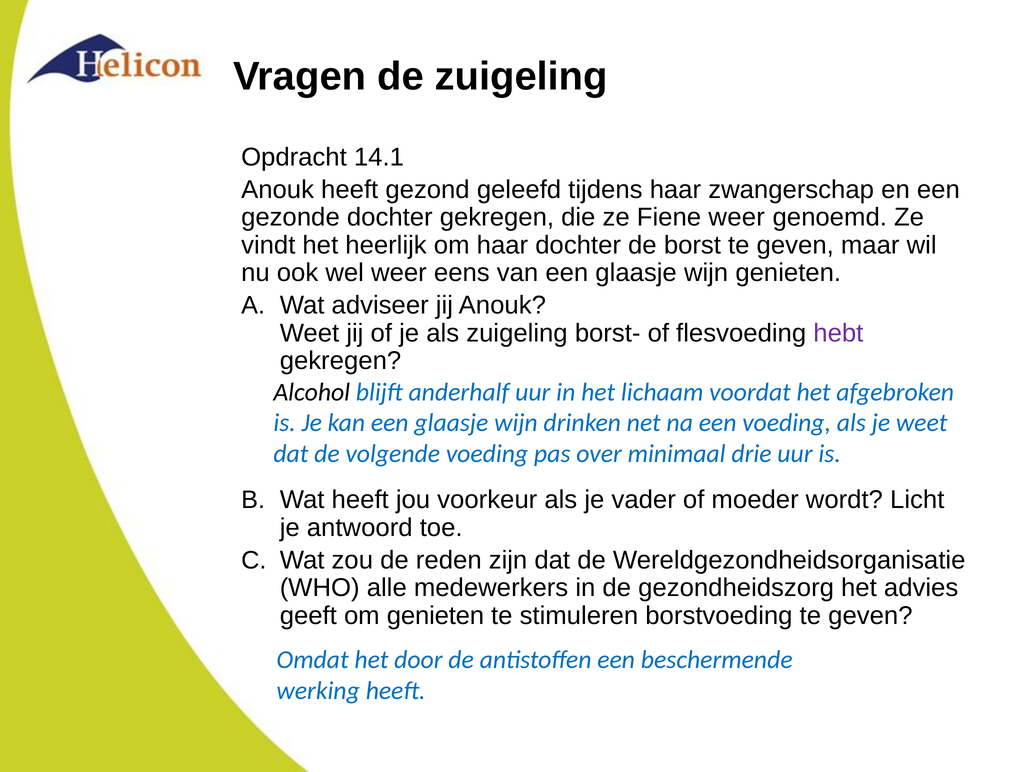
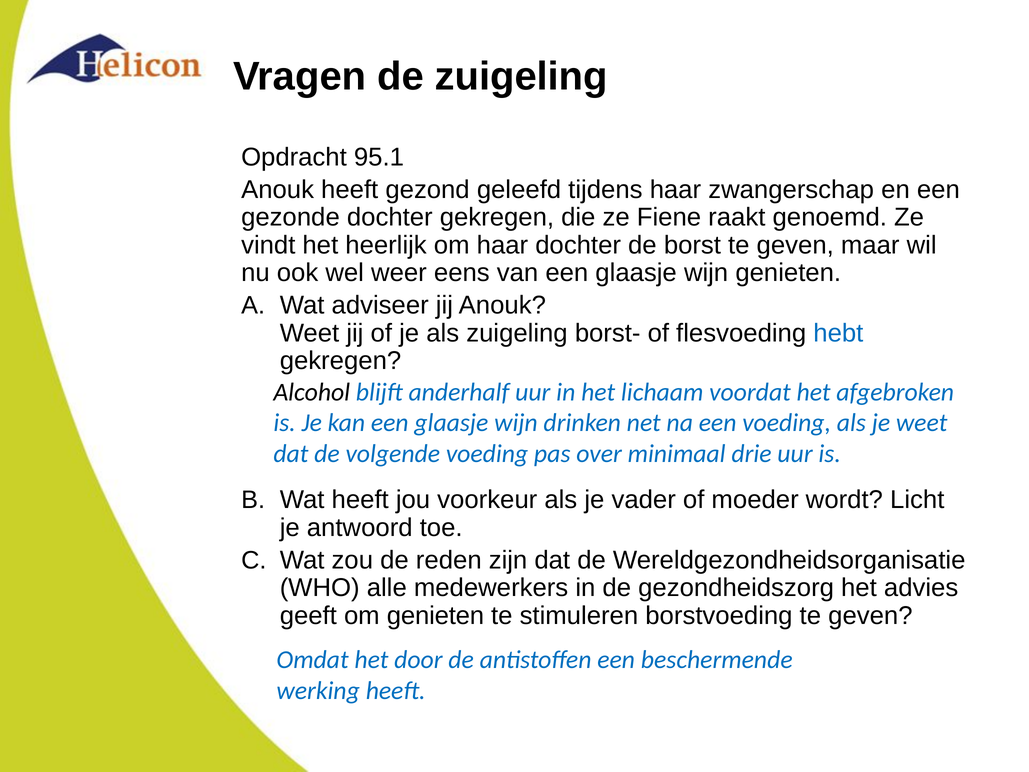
14.1: 14.1 -> 95.1
Fiene weer: weer -> raakt
hebt colour: purple -> blue
